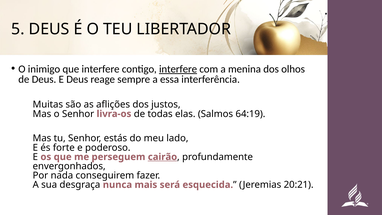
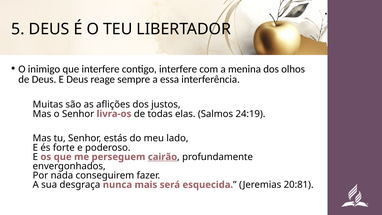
interfere at (178, 69) underline: present -> none
64:19: 64:19 -> 24:19
20:21: 20:21 -> 20:81
